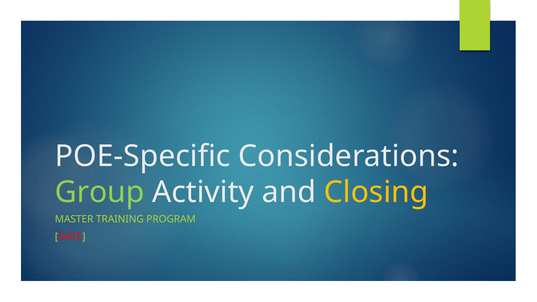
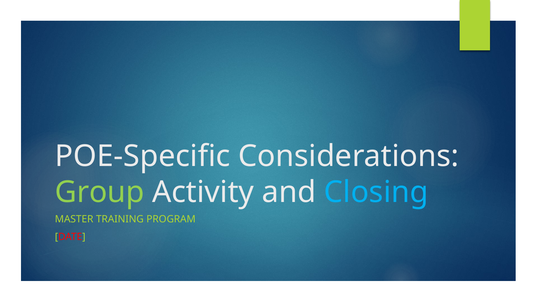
Closing colour: yellow -> light blue
